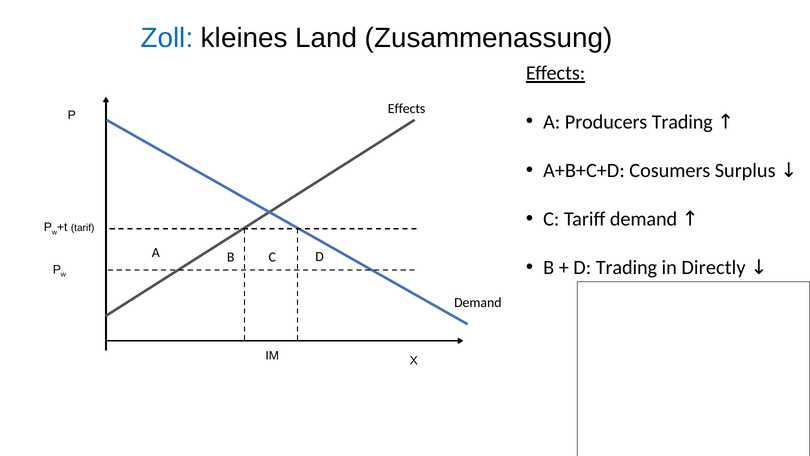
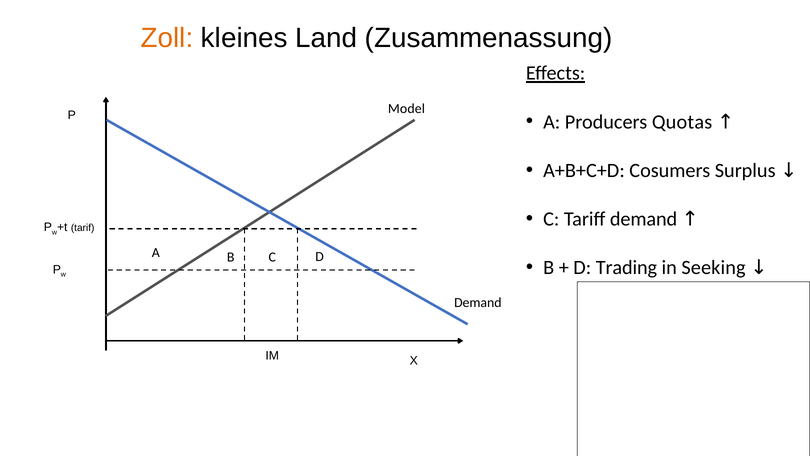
Zoll colour: blue -> orange
Effects at (407, 108): Effects -> Model
Producers Trading: Trading -> Quotas
Directly: Directly -> Seeking
